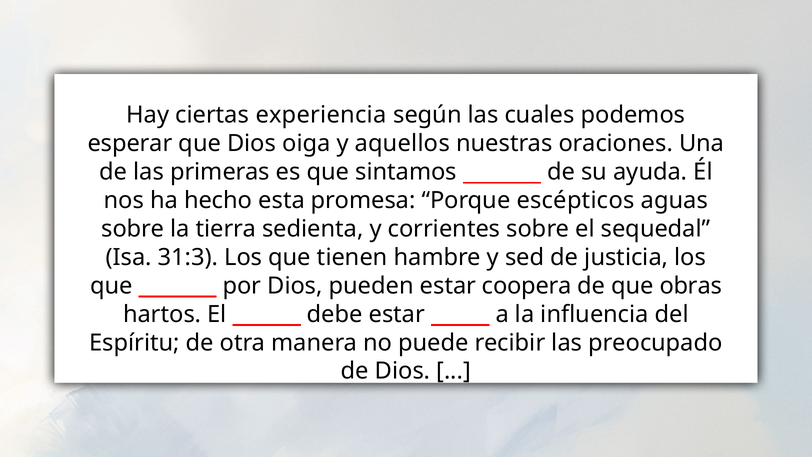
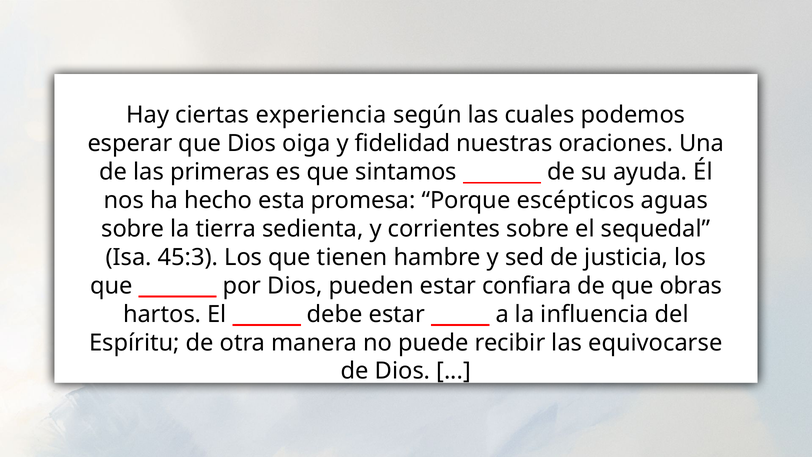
aquellos: aquellos -> fidelidad
31:3: 31:3 -> 45:3
coopera: coopera -> confiara
preocupado: preocupado -> equivocarse
